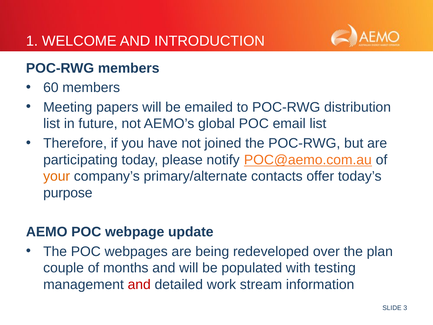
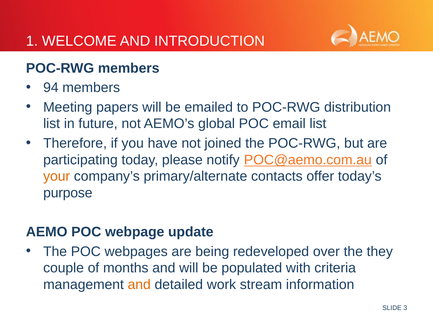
60: 60 -> 94
plan: plan -> they
testing: testing -> criteria
and at (139, 284) colour: red -> orange
